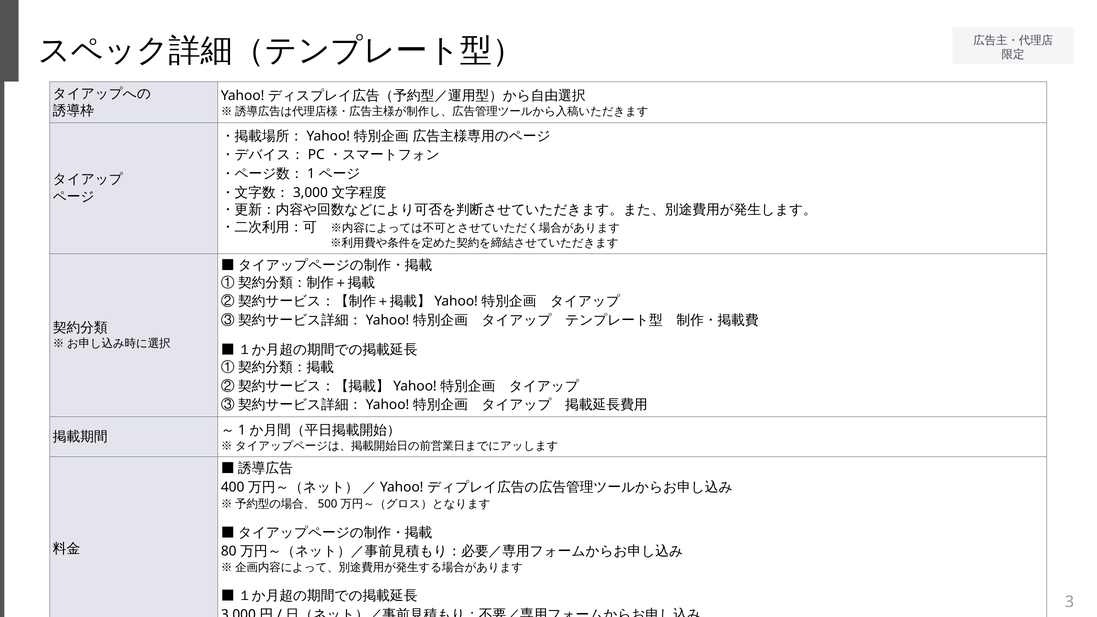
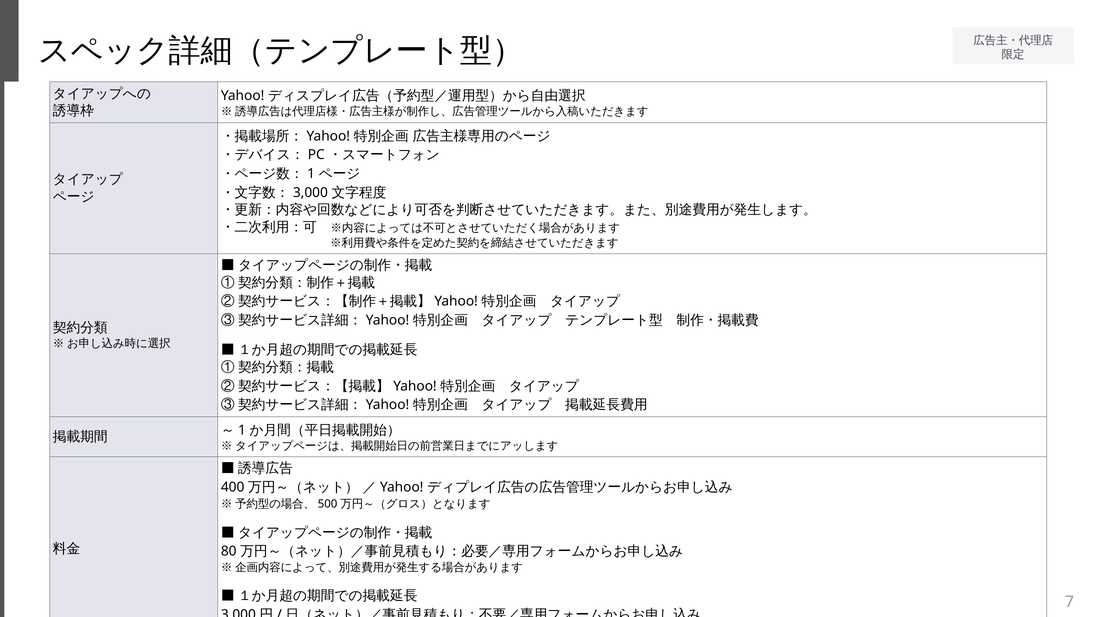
3: 3 -> 7
